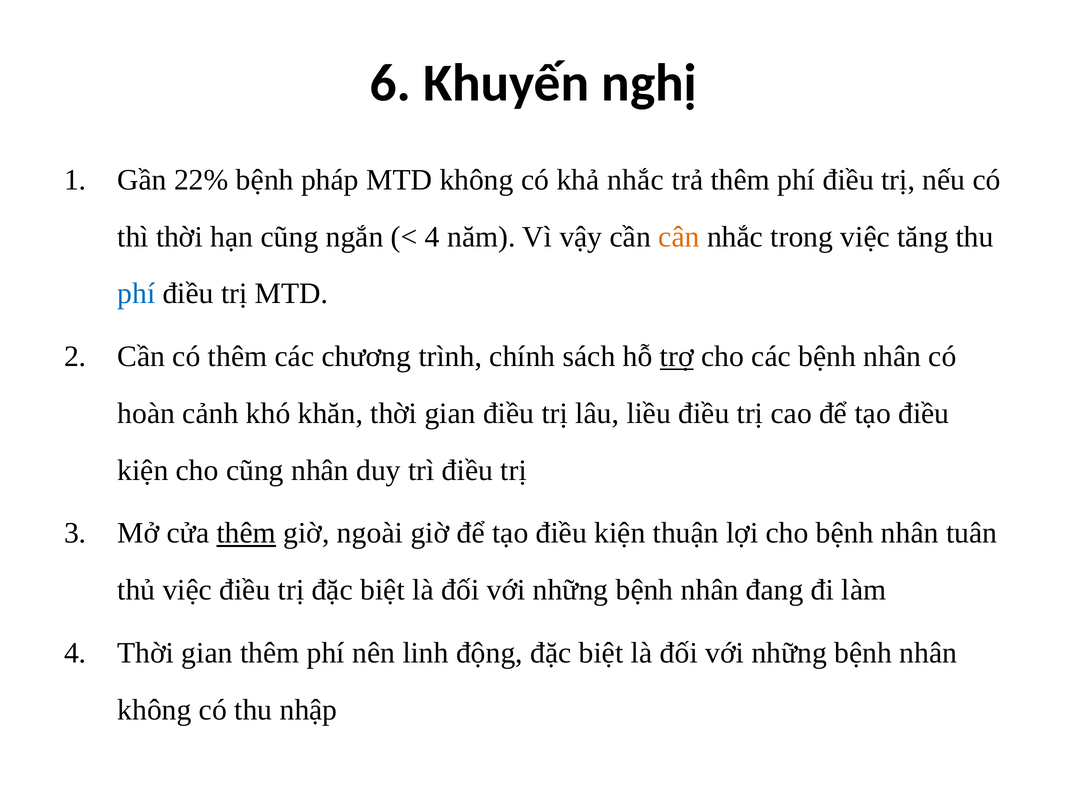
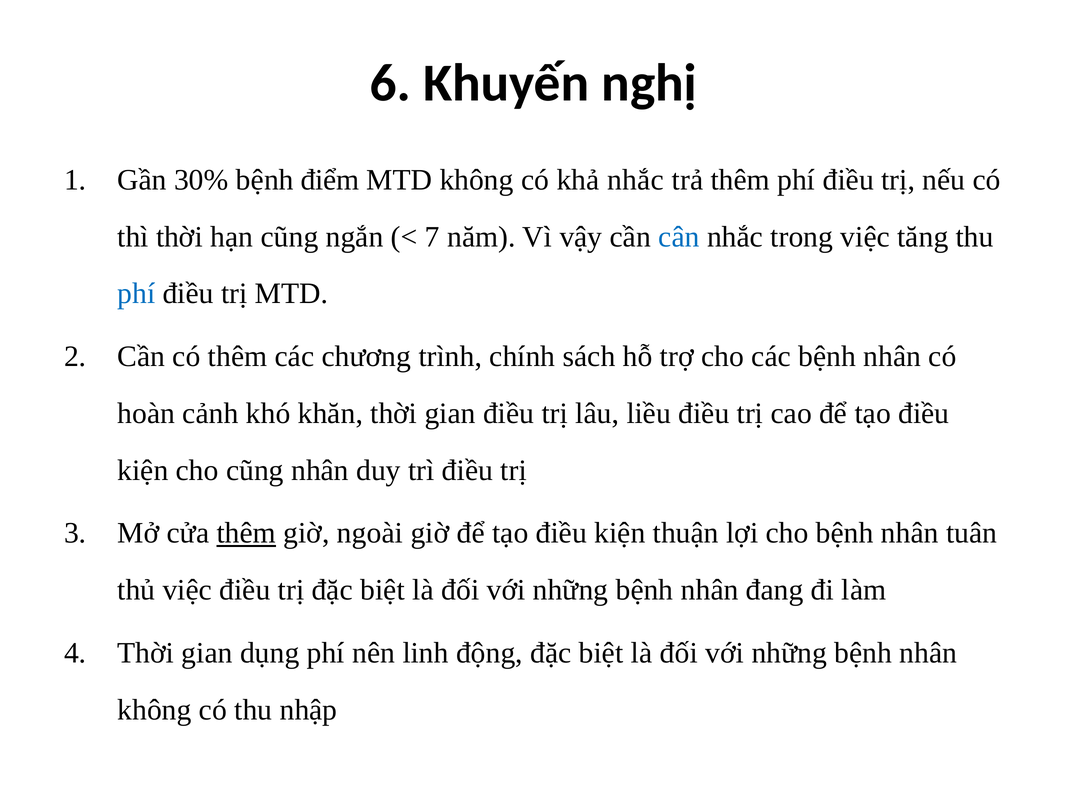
22%: 22% -> 30%
pháp: pháp -> điểm
4 at (432, 237): 4 -> 7
cân colour: orange -> blue
trợ underline: present -> none
gian thêm: thêm -> dụng
